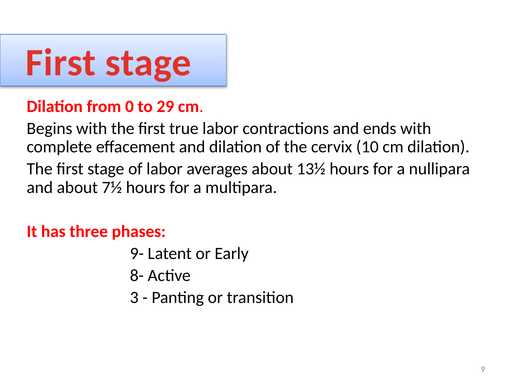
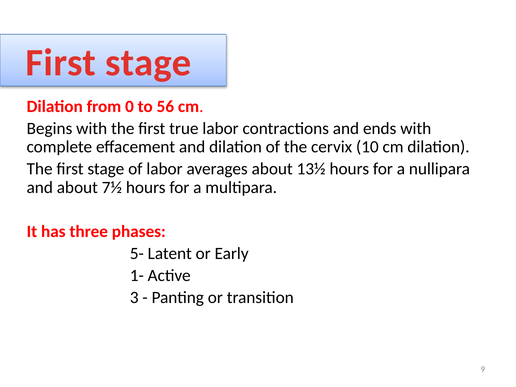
29: 29 -> 56
9-: 9- -> 5-
8-: 8- -> 1-
